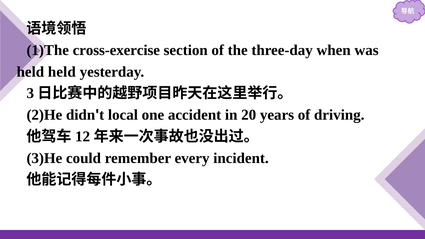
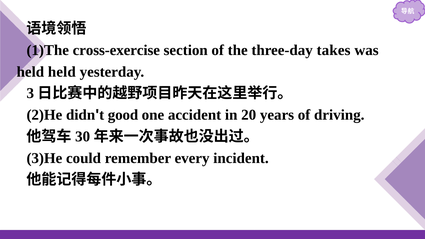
when: when -> takes
local: local -> good
12: 12 -> 30
